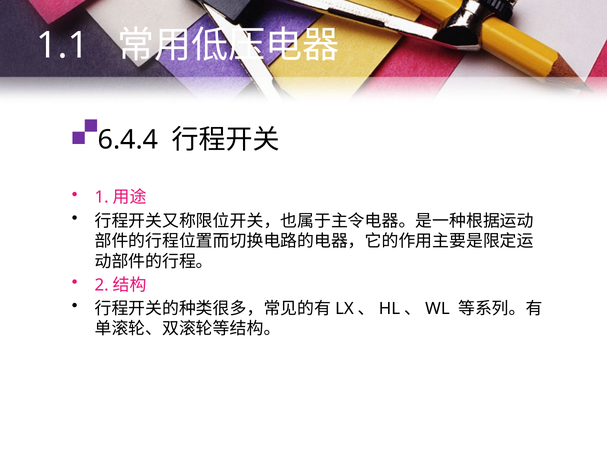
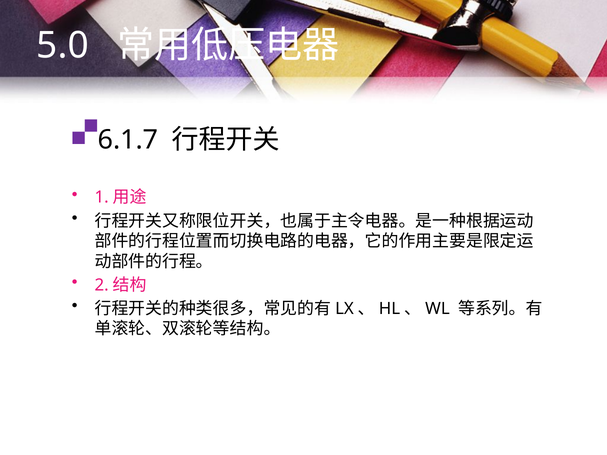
1.1: 1.1 -> 5.0
6.4.4: 6.4.4 -> 6.1.7
